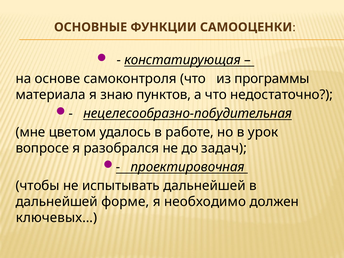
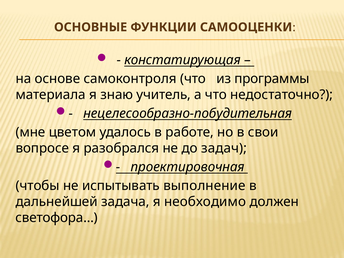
пунктов: пунктов -> учитель
урок: урок -> свои
испытывать дальнейшей: дальнейшей -> выполнение
форме: форме -> задача
ключевых…: ключевых… -> светофора…
